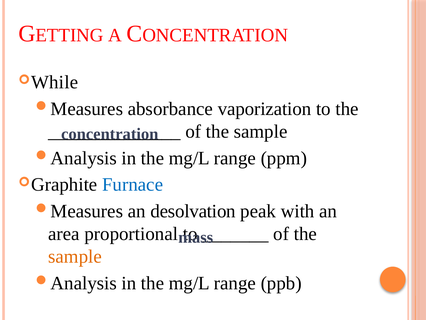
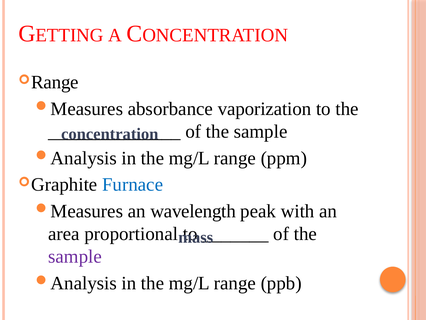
While at (55, 82): While -> Range
desolvation: desolvation -> wavelength
sample at (75, 256) colour: orange -> purple
